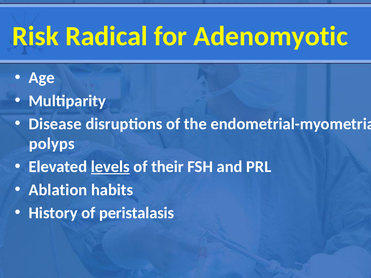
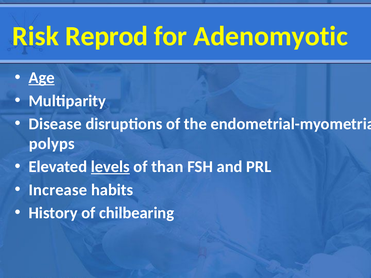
Radical: Radical -> Reprod
Age underline: none -> present
their: their -> than
Ablation: Ablation -> Increase
peristalasis: peristalasis -> chilbearing
